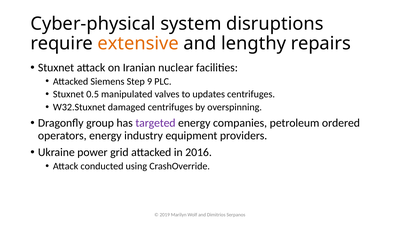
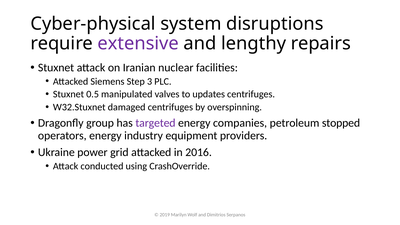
extensive colour: orange -> purple
9: 9 -> 3
ordered: ordered -> stopped
